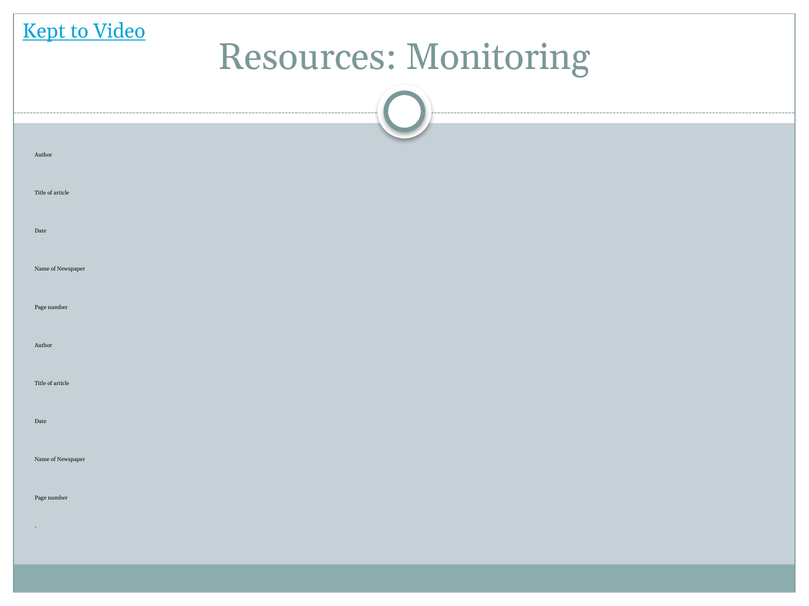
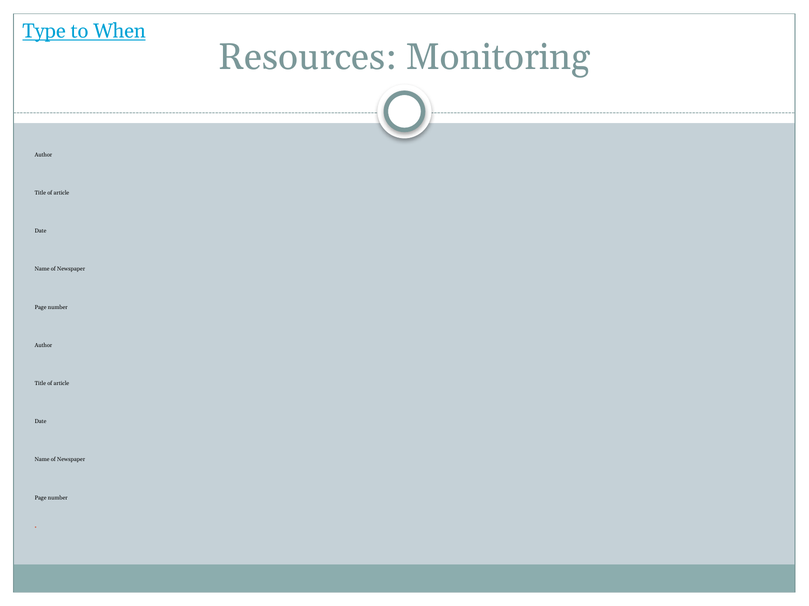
Kept: Kept -> Type
Video: Video -> When
